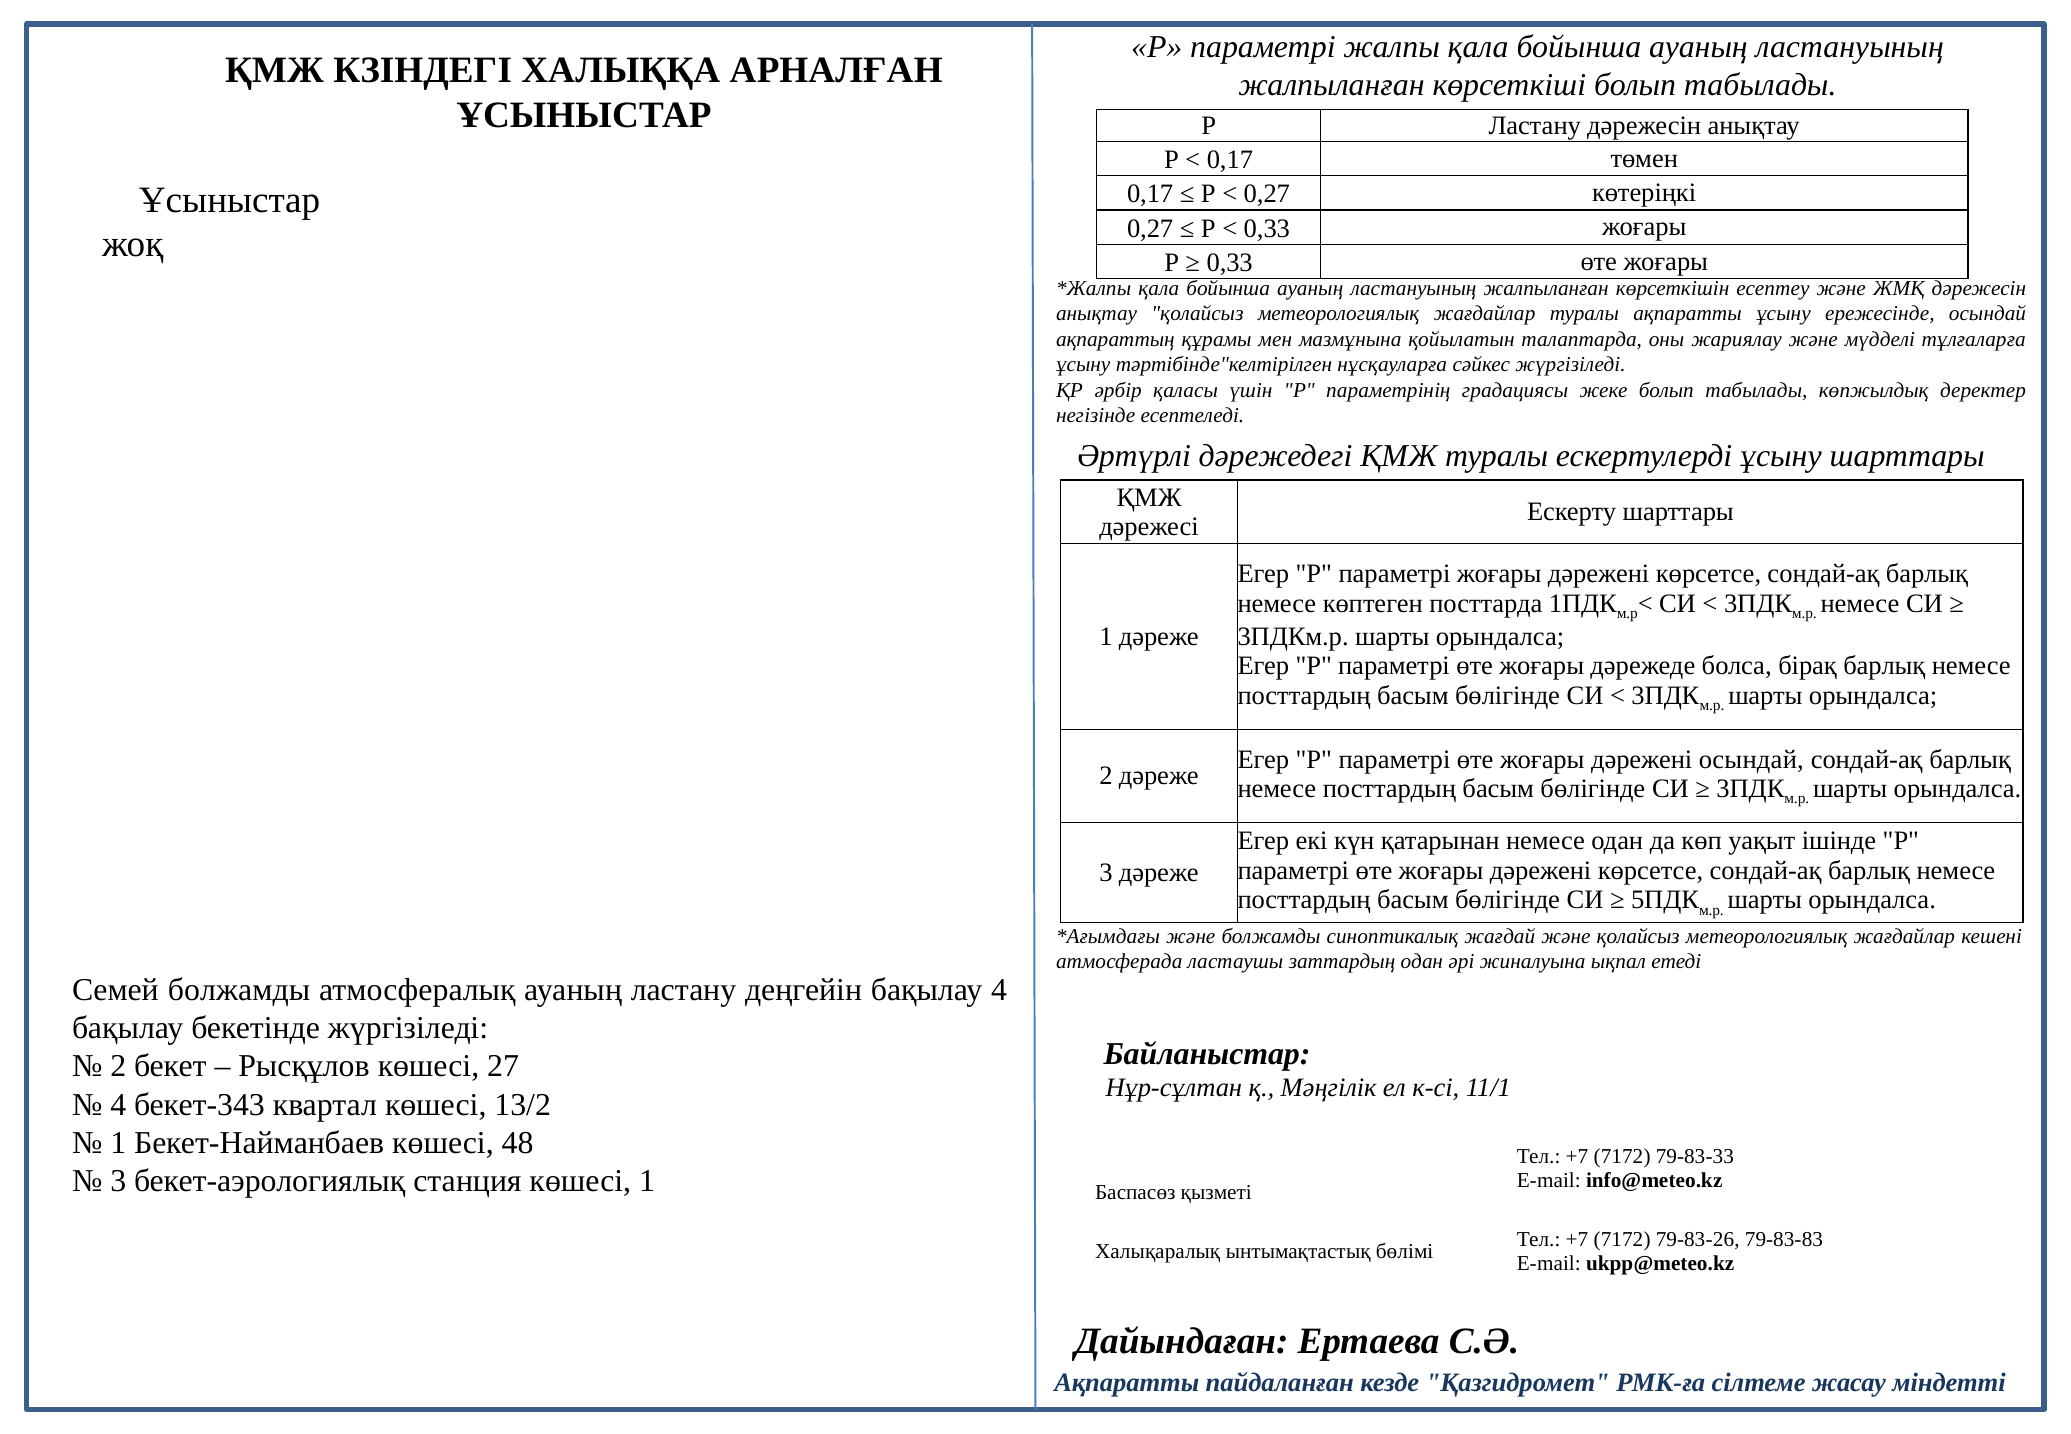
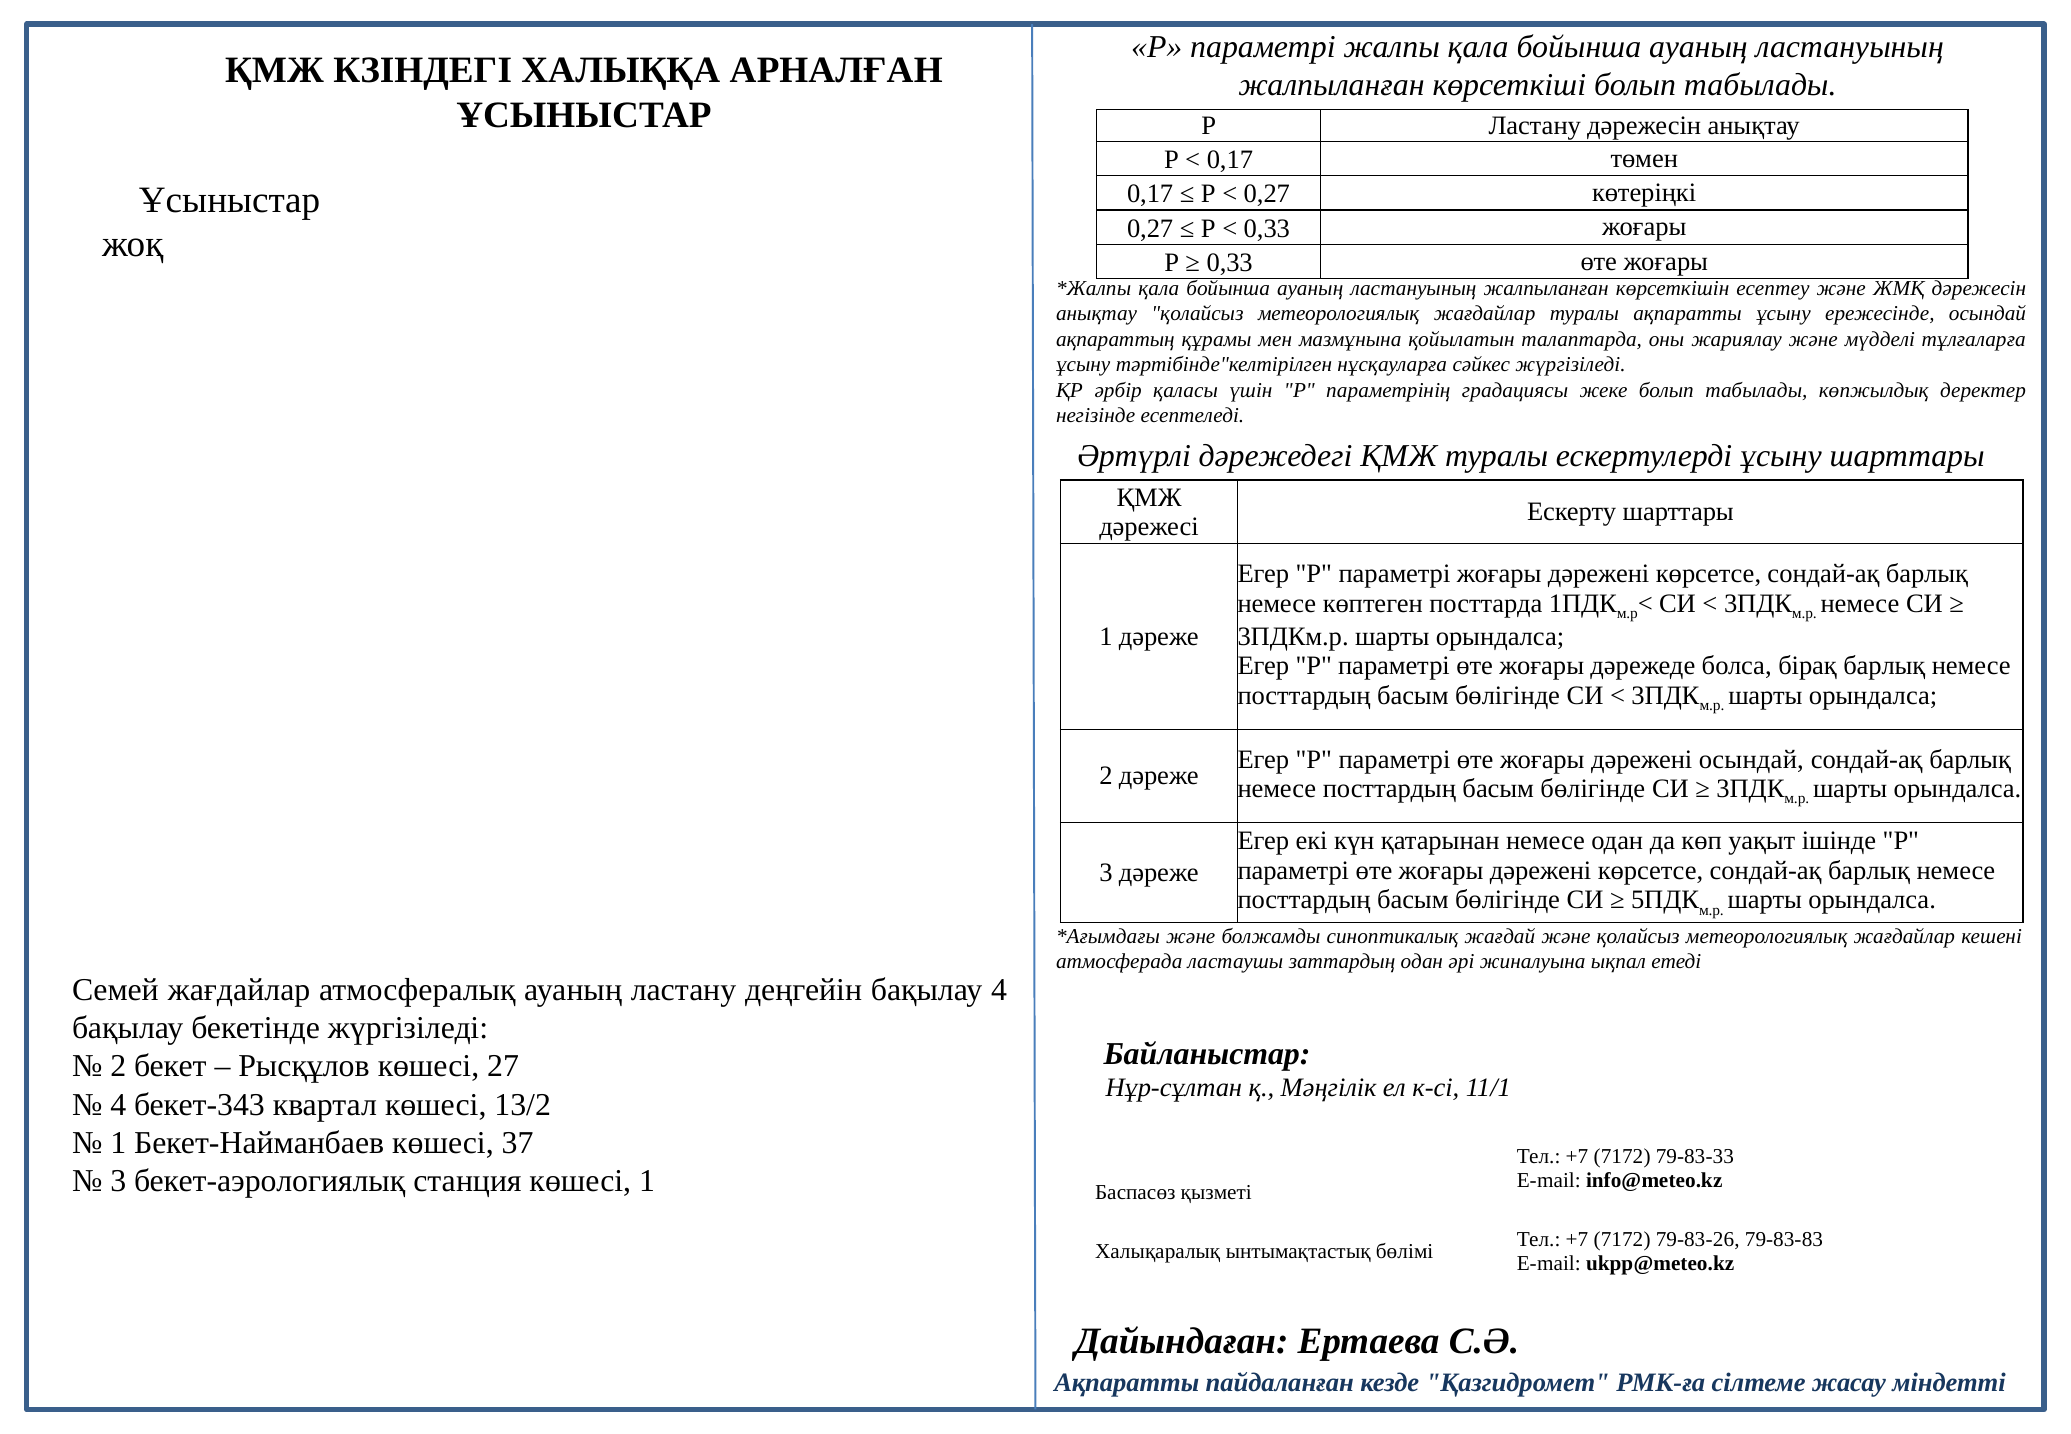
Семей болжамды: болжамды -> жағдайлар
48: 48 -> 37
